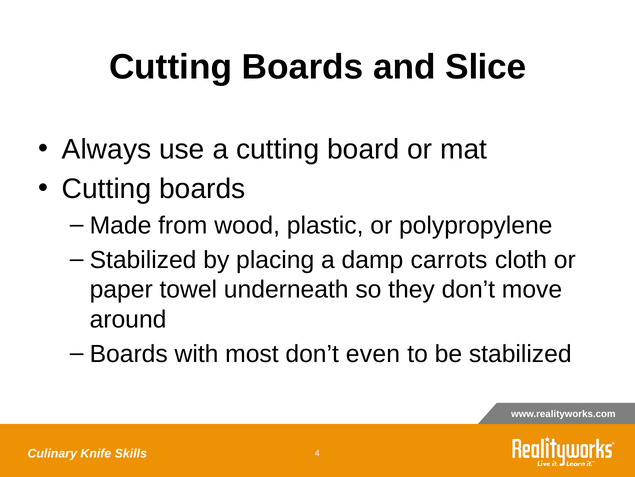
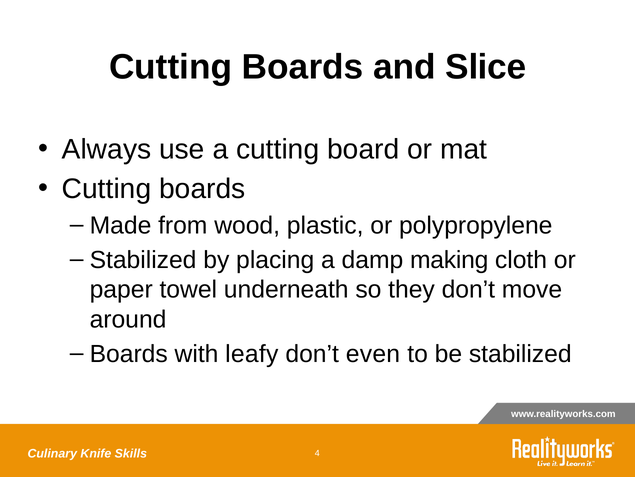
carrots: carrots -> making
most: most -> leafy
